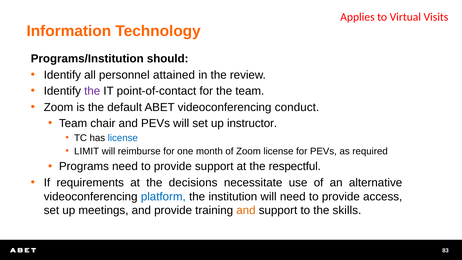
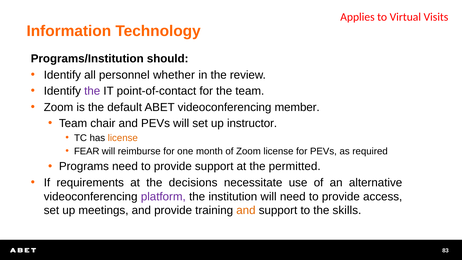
attained: attained -> whether
conduct: conduct -> member
license at (123, 138) colour: blue -> orange
LIMIT: LIMIT -> FEAR
respectful: respectful -> permitted
platform colour: blue -> purple
